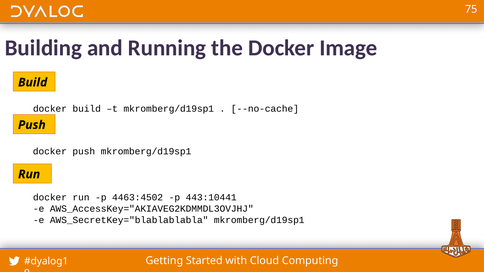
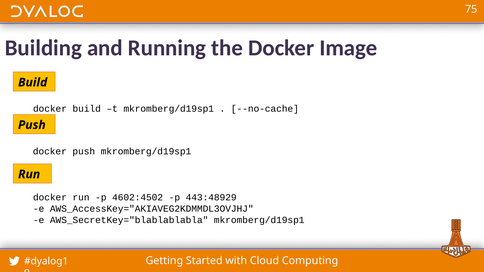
4463:4502: 4463:4502 -> 4602:4502
443:10441: 443:10441 -> 443:48929
